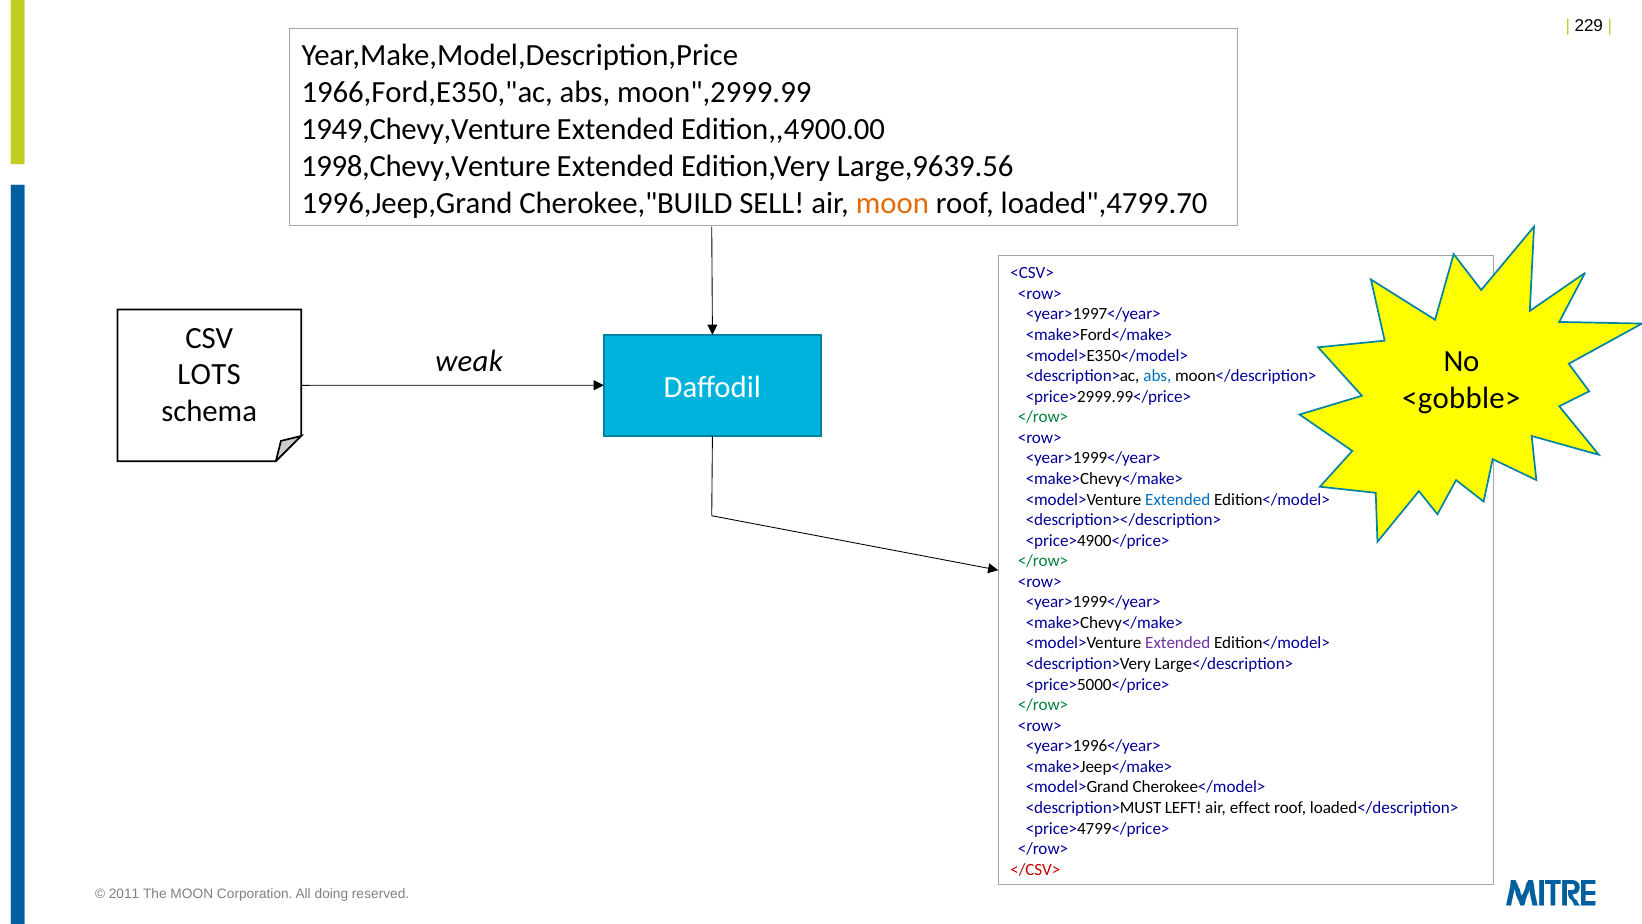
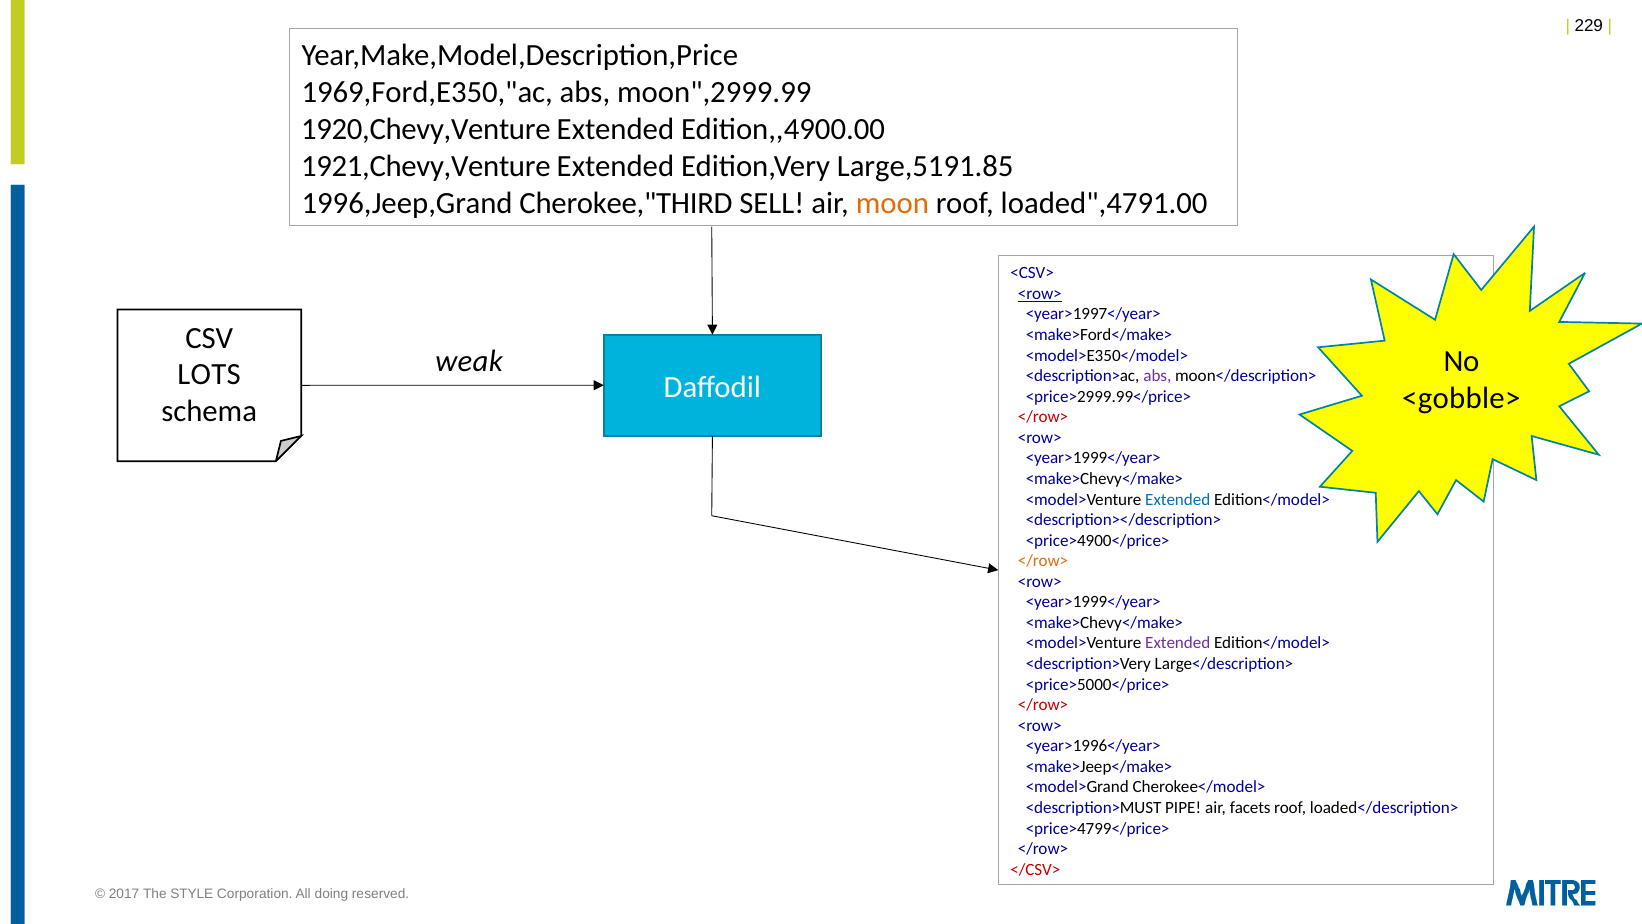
1966,Ford,E350,"ac: 1966,Ford,E350,"ac -> 1969,Ford,E350,"ac
1949,Chevy,Venture: 1949,Chevy,Venture -> 1920,Chevy,Venture
1998,Chevy,Venture: 1998,Chevy,Venture -> 1921,Chevy,Venture
Large,9639.56: Large,9639.56 -> Large,5191.85
Cherokee,"BUILD: Cherokee,"BUILD -> Cherokee,"THIRD
loaded",4799.70: loaded",4799.70 -> loaded",4791.00
<row> at (1040, 294) underline: none -> present
abs at (1157, 376) colour: blue -> purple
</row> at (1043, 417) colour: green -> red
</row> at (1043, 561) colour: green -> orange
</row> at (1043, 705) colour: green -> red
LEFT: LEFT -> PIPE
effect: effect -> facets
2011: 2011 -> 2017
The MOON: MOON -> STYLE
